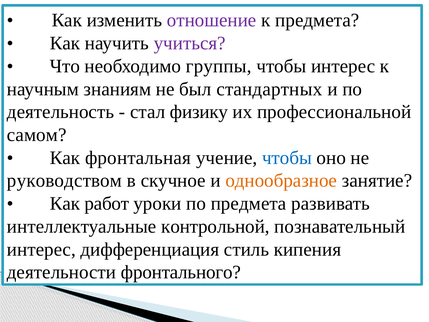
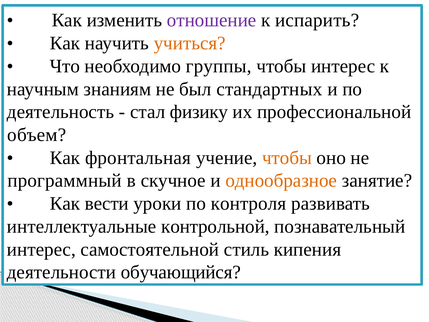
к предмета: предмета -> испарить
учиться colour: purple -> orange
самом: самом -> объем
чтобы at (287, 158) colour: blue -> orange
руководством: руководством -> программный
работ: работ -> вести
по предмета: предмета -> контроля
дифференциация: дифференциация -> самостоятельной
фронтального: фронтального -> обучающийся
